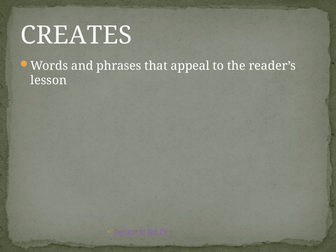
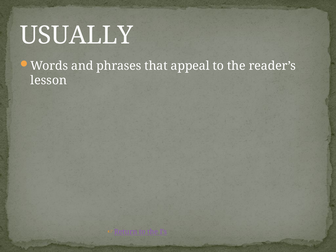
CREATES: CREATES -> USUALLY
